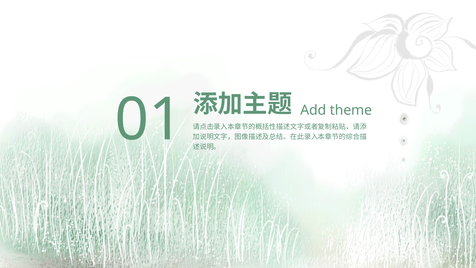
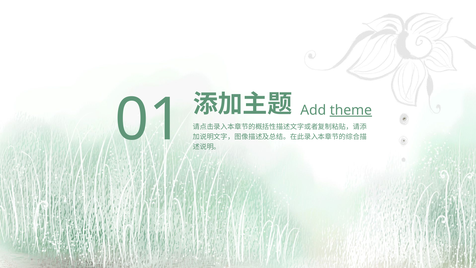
theme underline: none -> present
